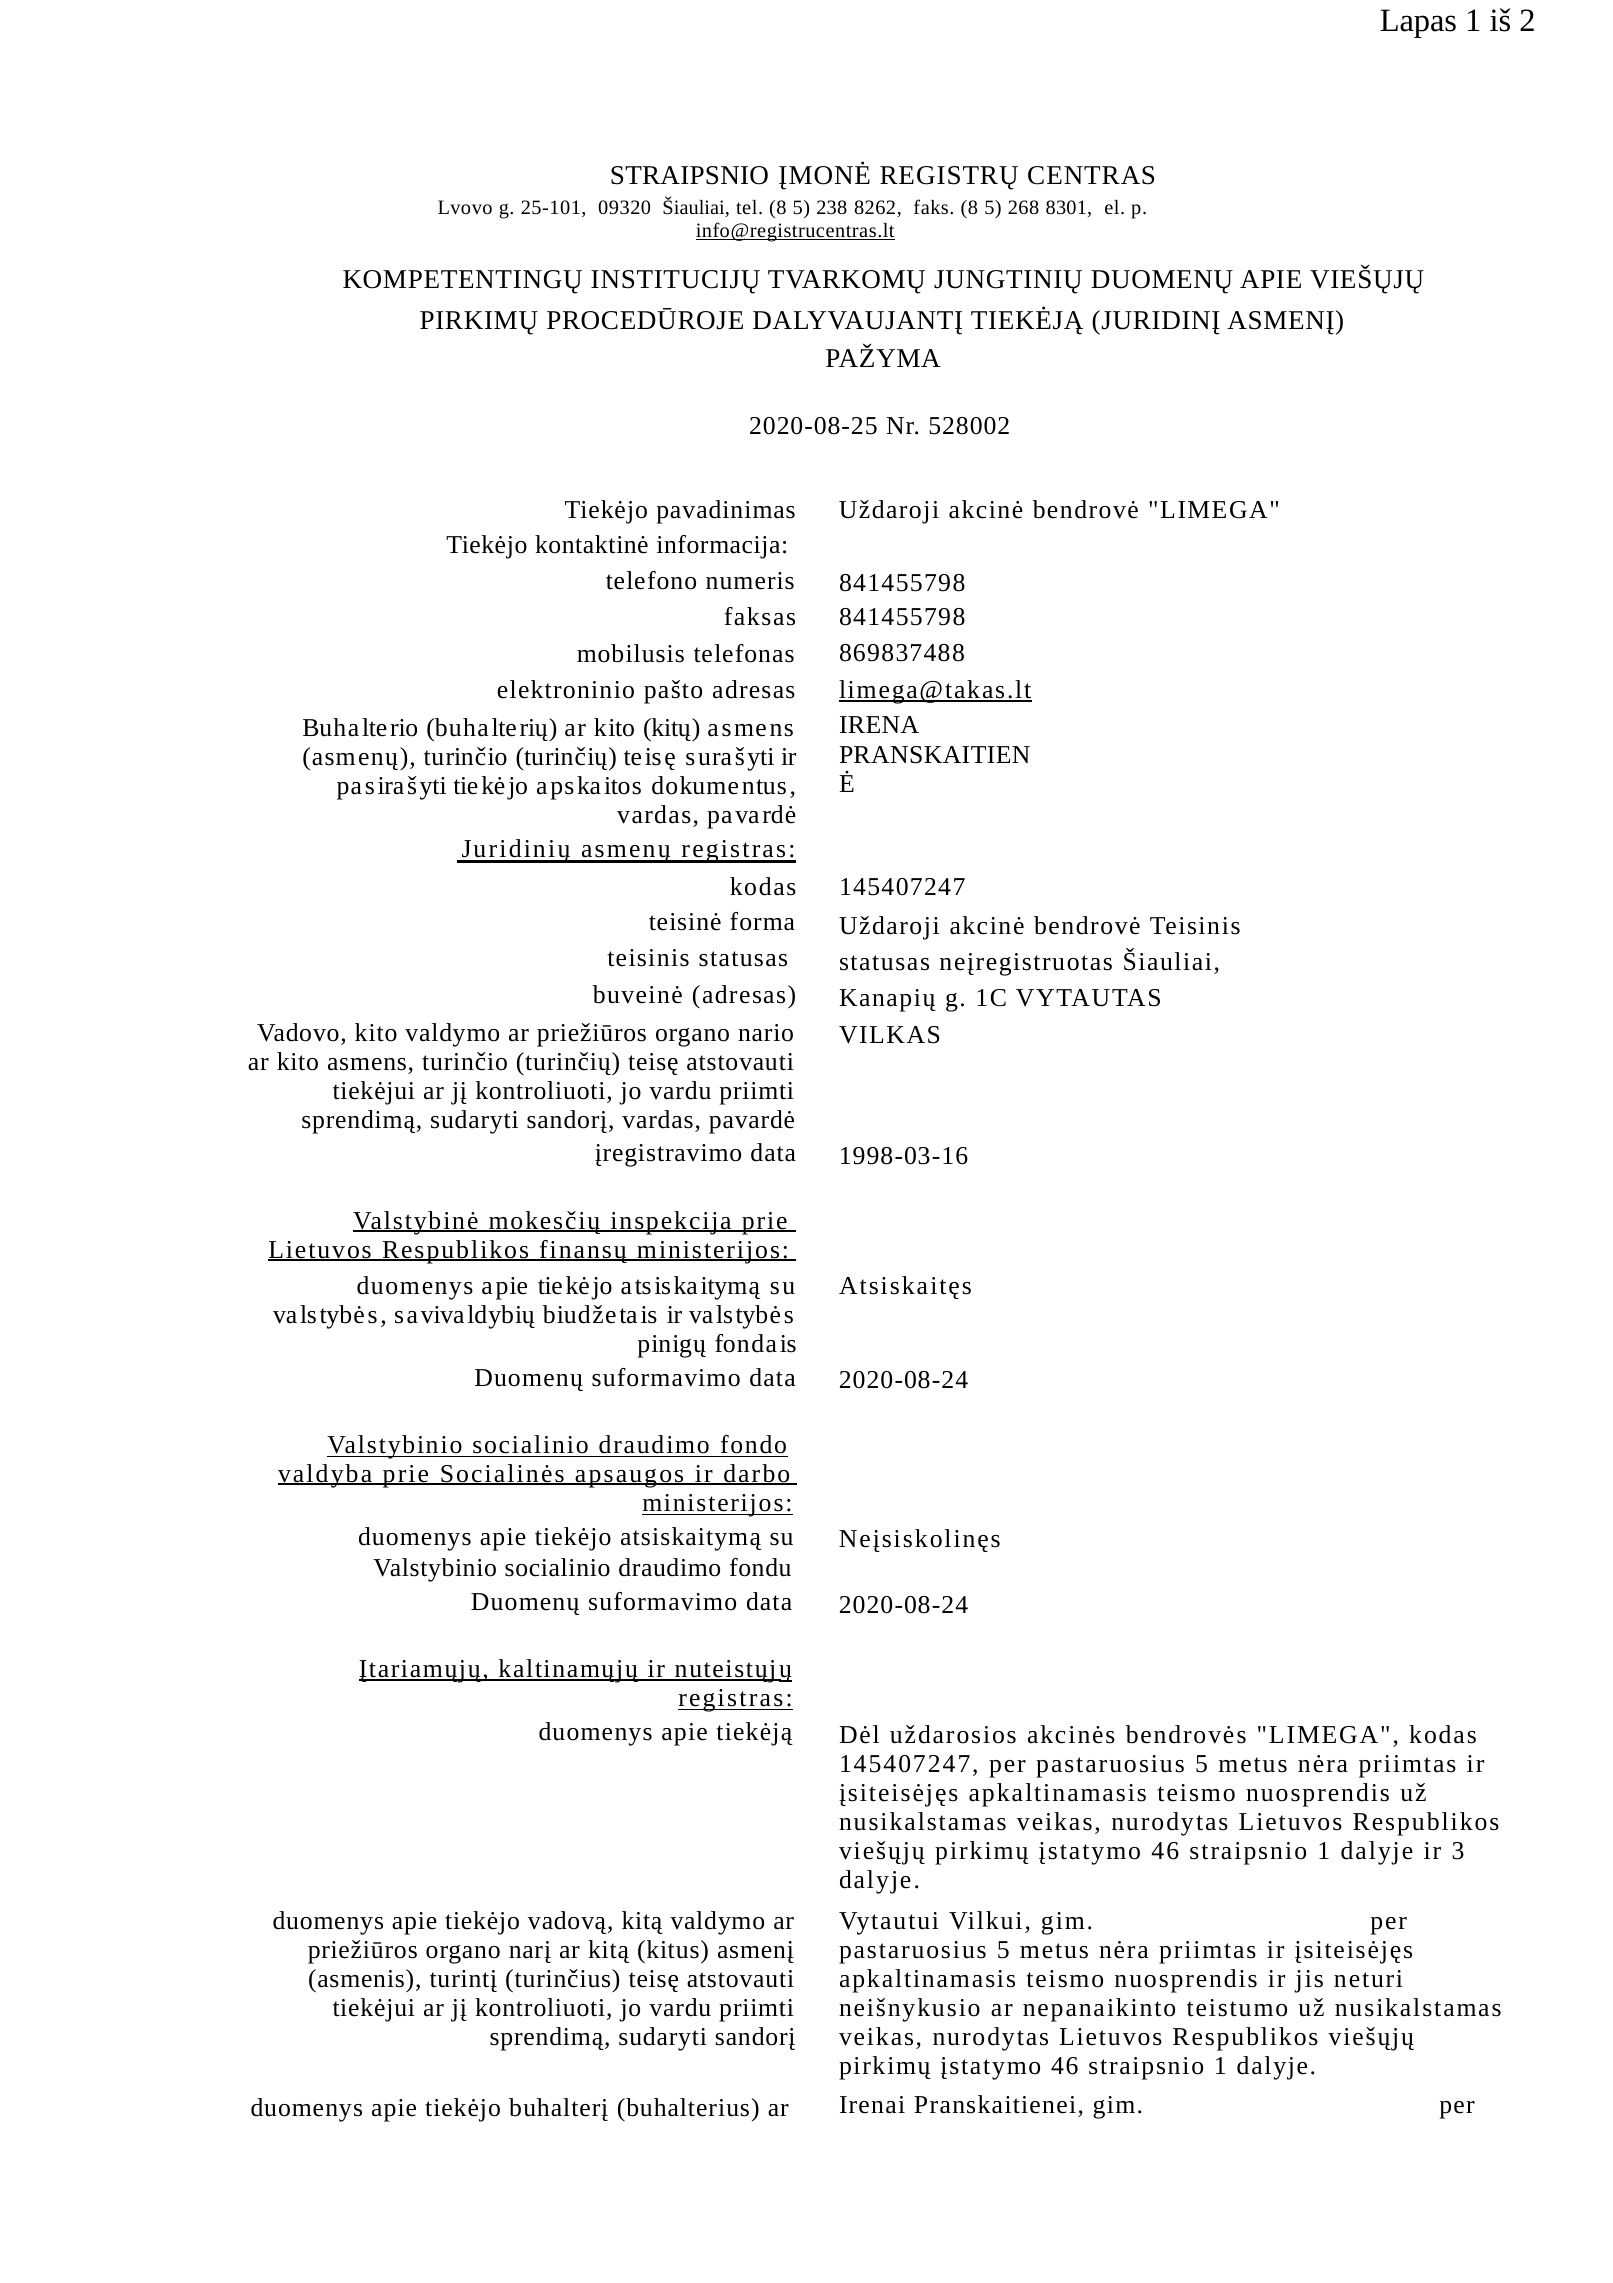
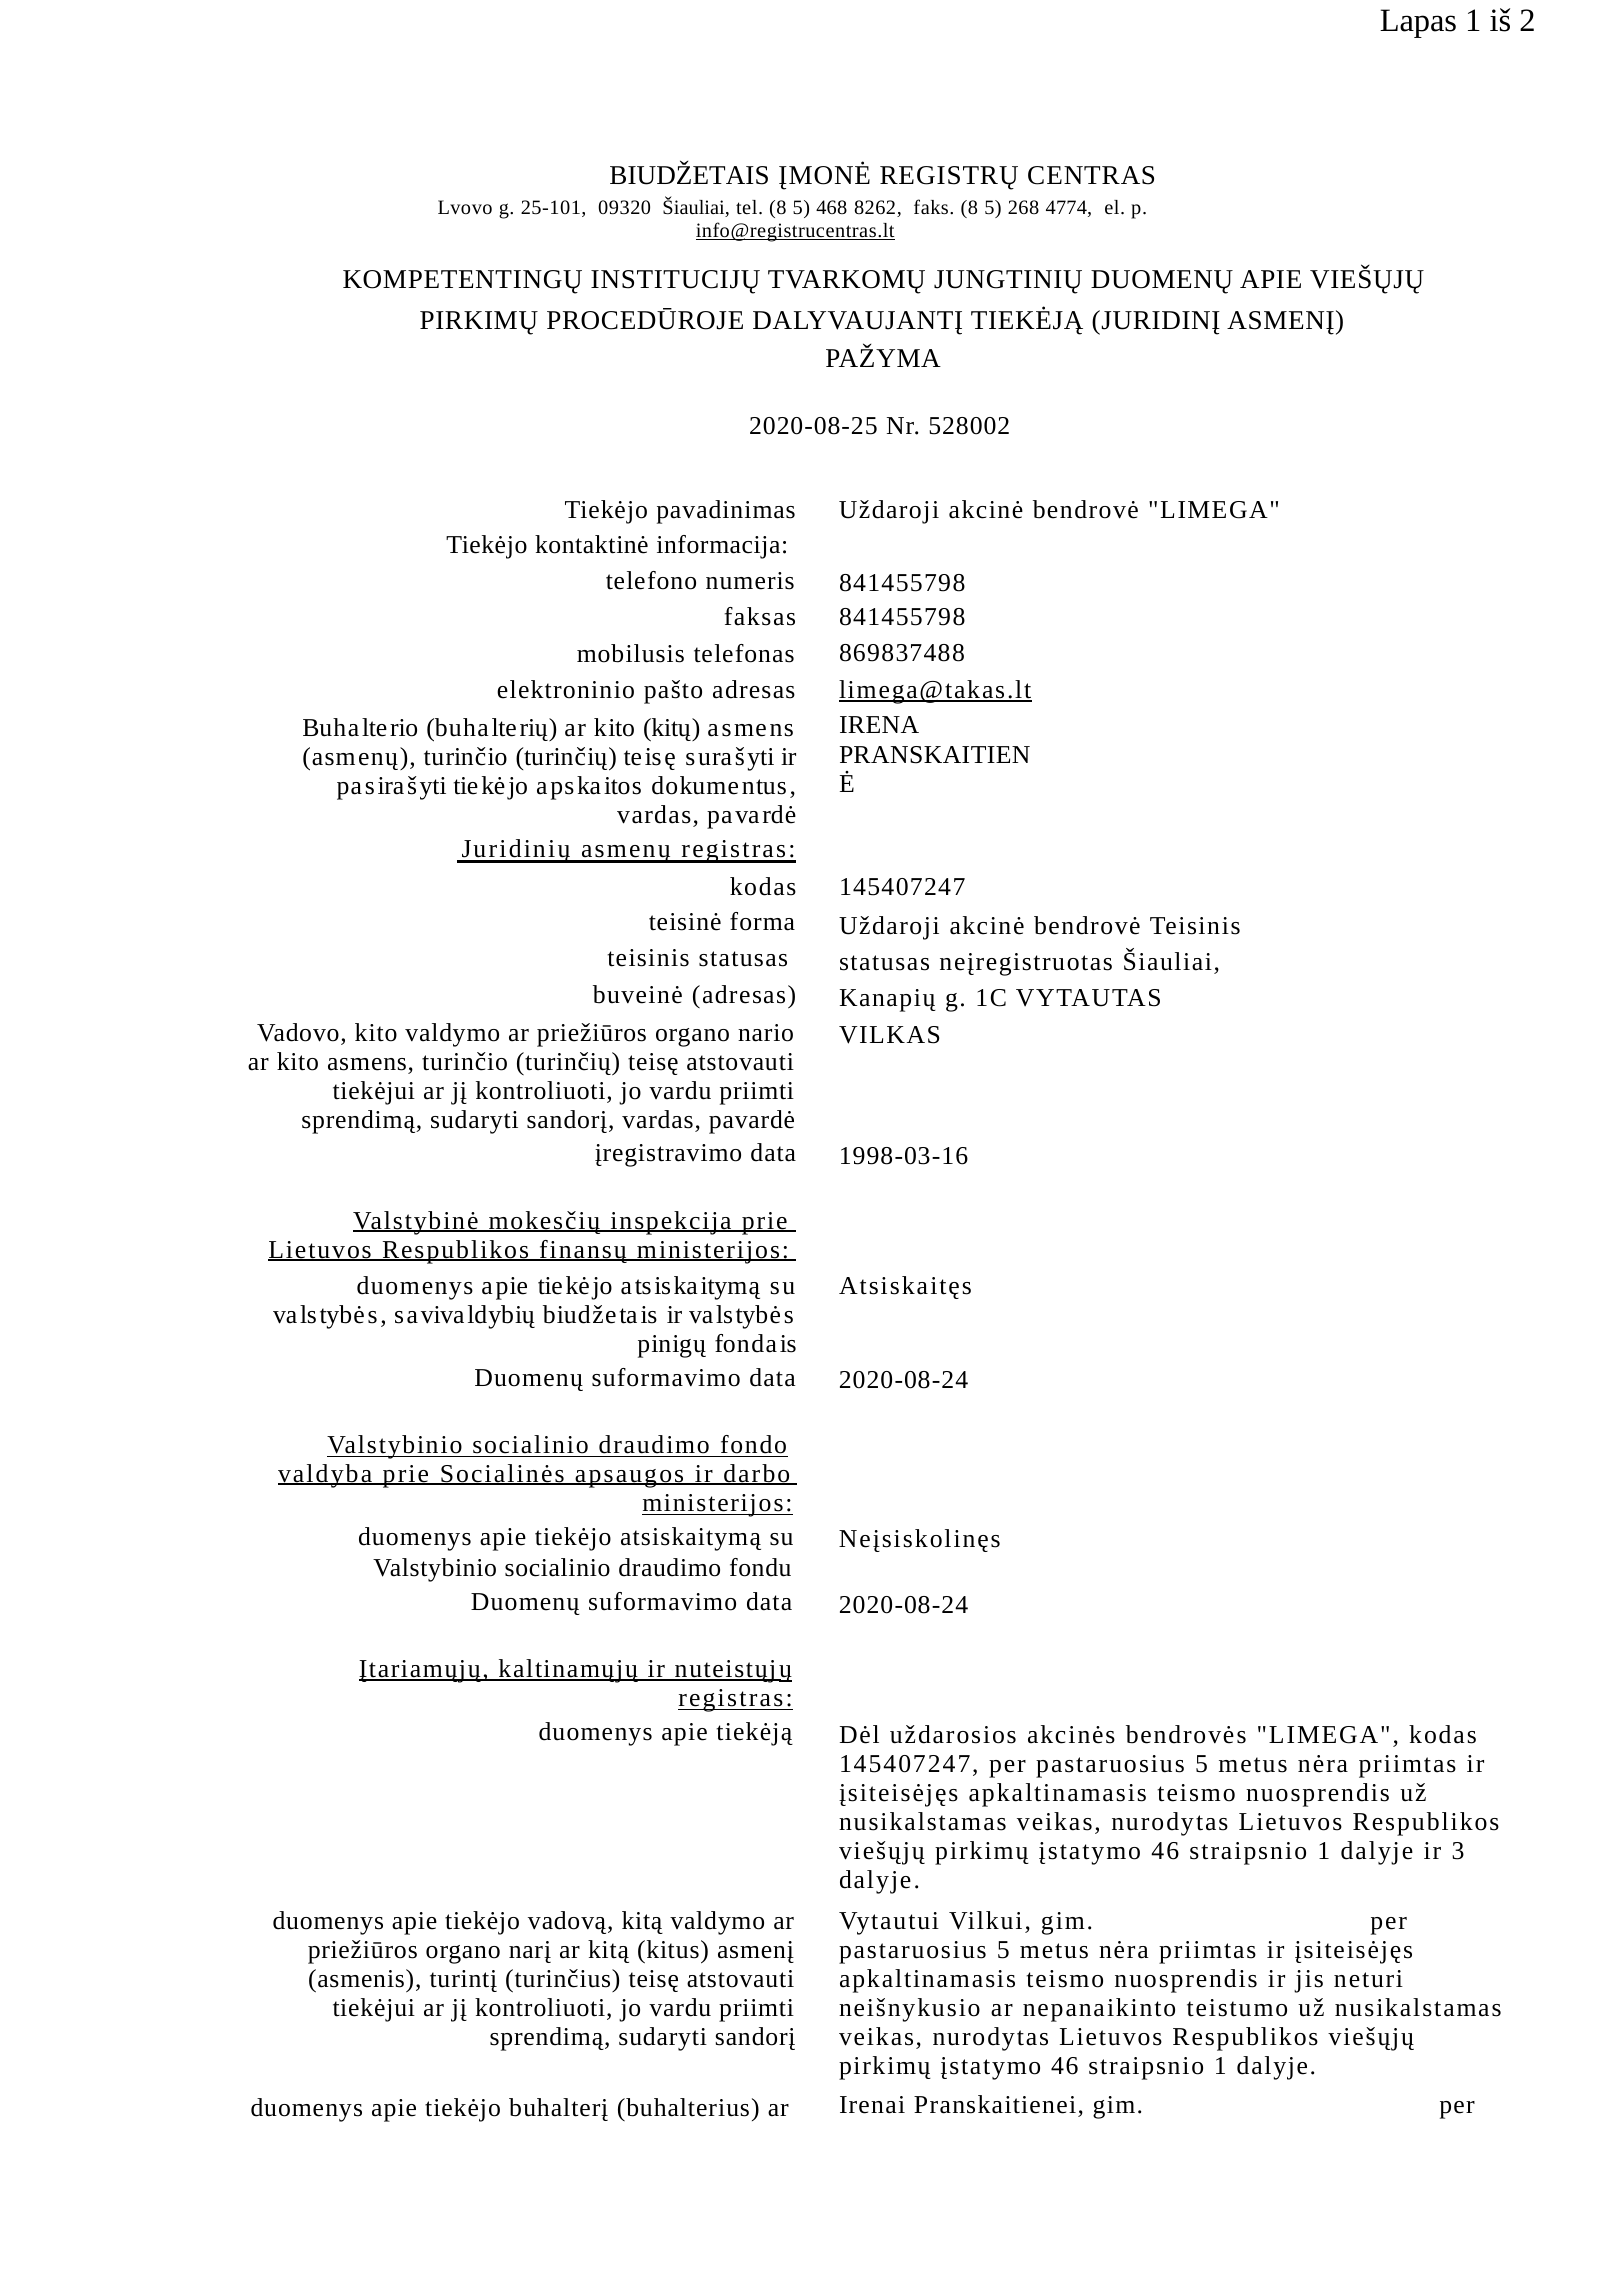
STRAIPSNIO at (689, 176): STRAIPSNIO -> BIUDŽETAIS
238: 238 -> 468
8301: 8301 -> 4774
